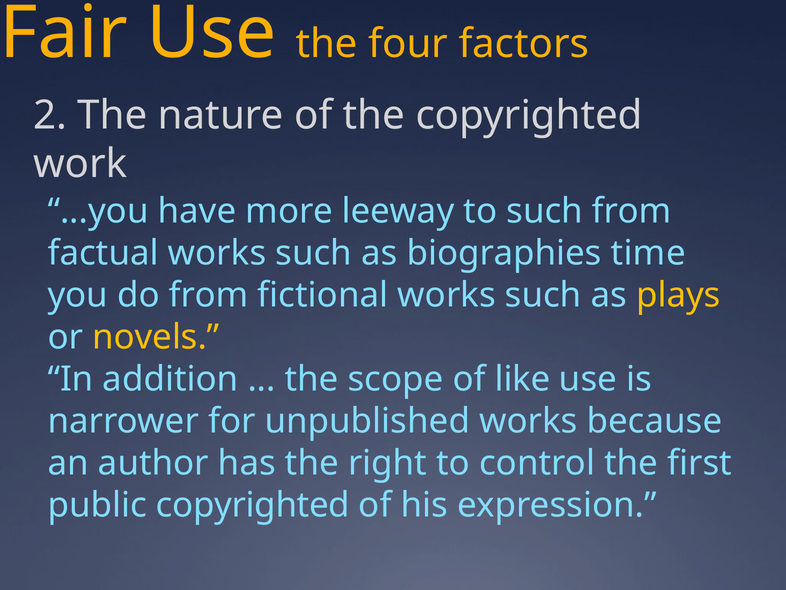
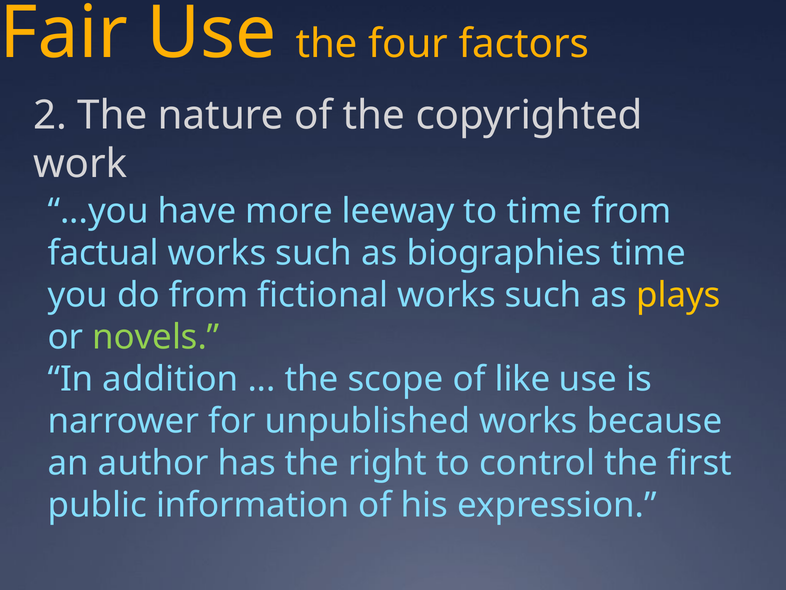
to such: such -> time
novels colour: yellow -> light green
public copyrighted: copyrighted -> information
